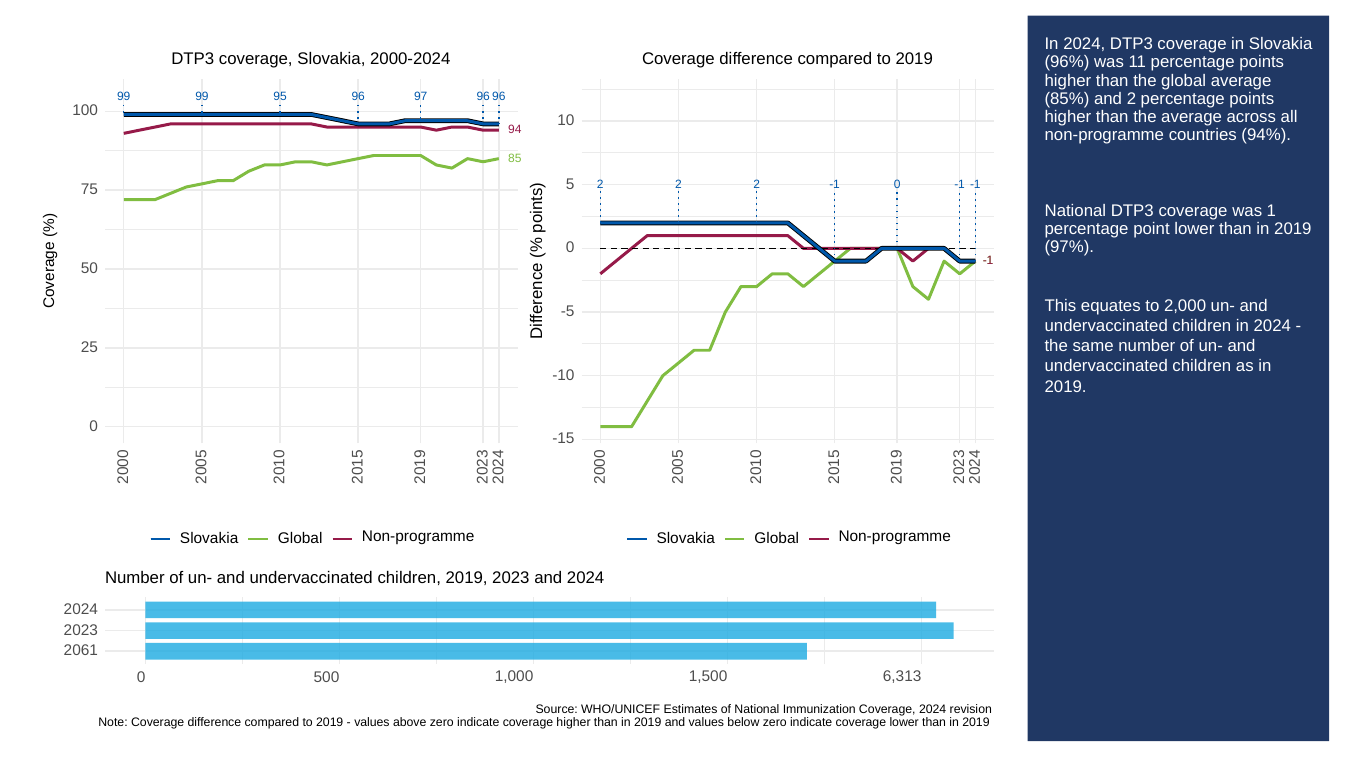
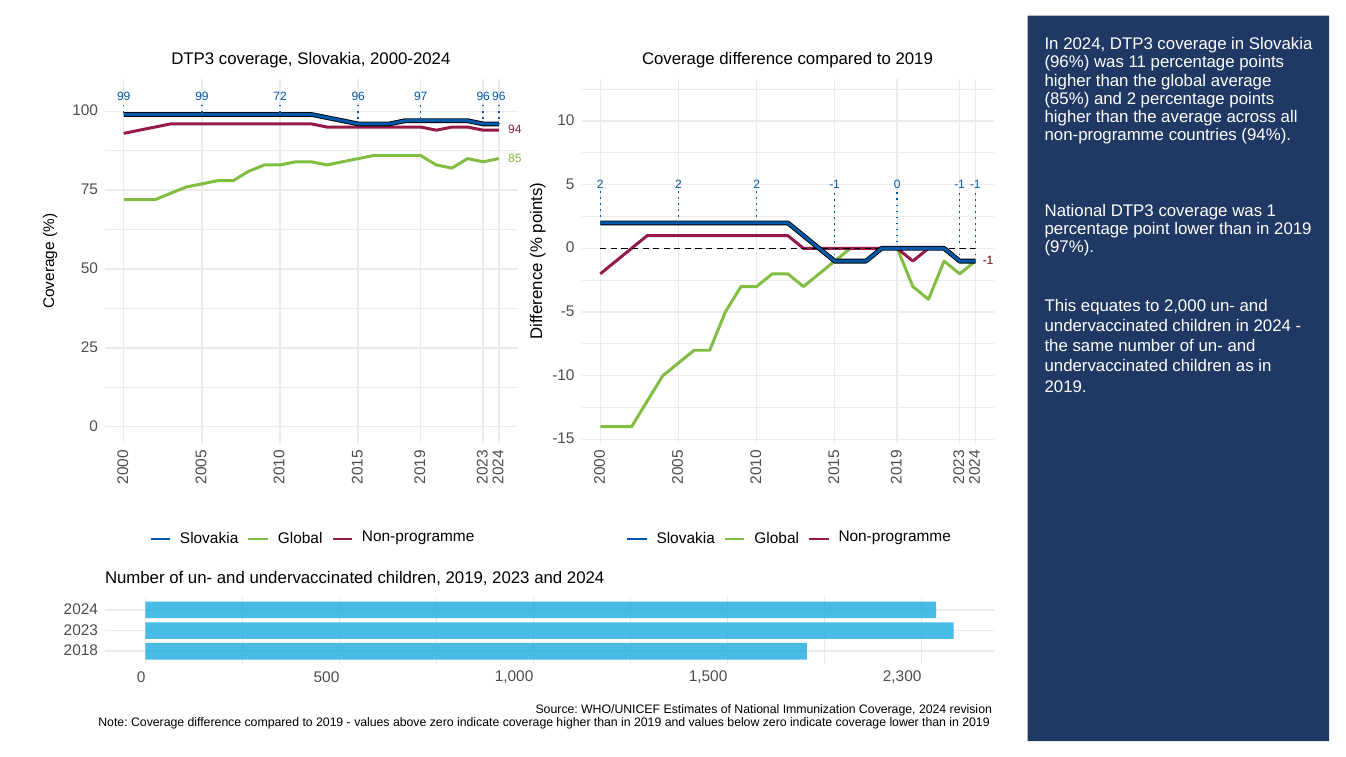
95: 95 -> 72
2061: 2061 -> 2018
6,313: 6,313 -> 2,300
